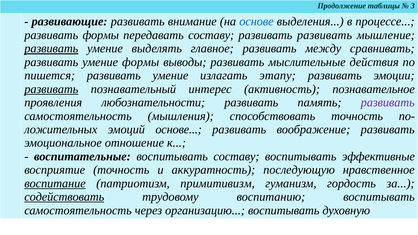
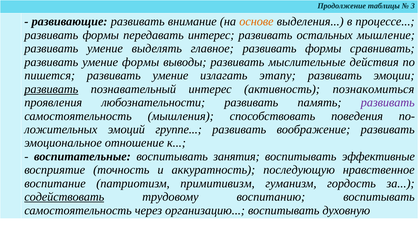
основе at (256, 22) colour: blue -> orange
передавать составу: составу -> интерес
развивать развивать: развивать -> остальных
развивать at (51, 49) underline: present -> none
главное развивать между: между -> формы
познавательное: познавательное -> познакомиться
способствовать точность: точность -> поведения
эмоций основе: основе -> группе
воспитывать составу: составу -> занятия
воспитание underline: present -> none
